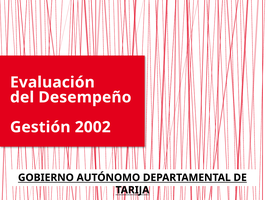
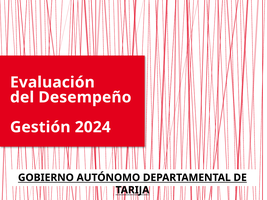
2002: 2002 -> 2024
